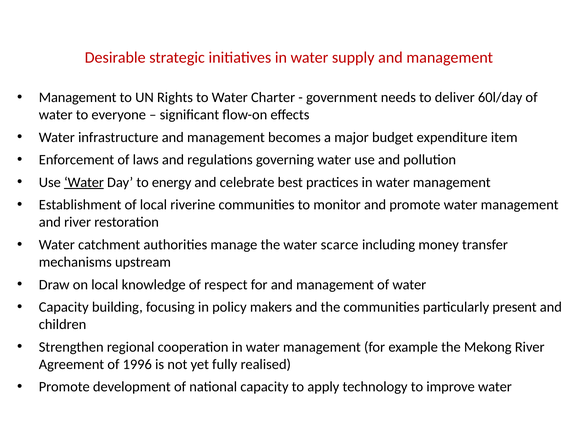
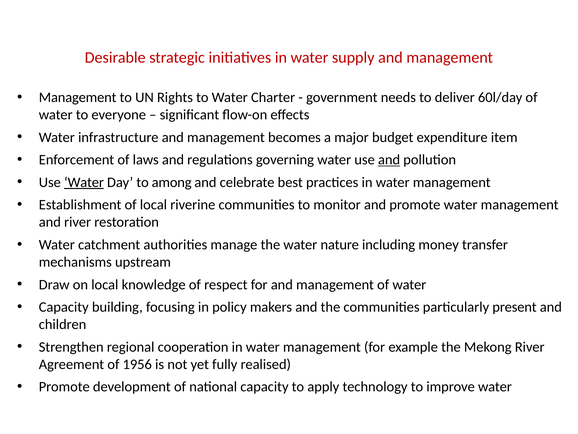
and at (389, 160) underline: none -> present
energy: energy -> among
scarce: scarce -> nature
1996: 1996 -> 1956
